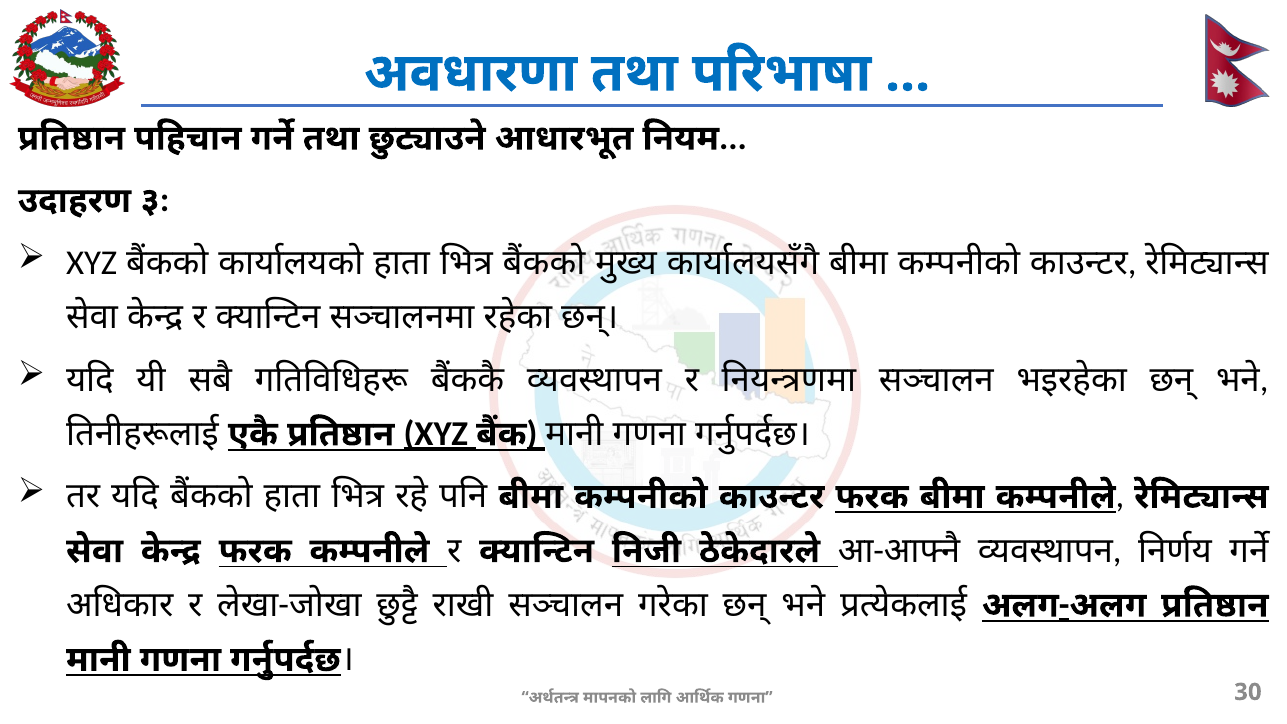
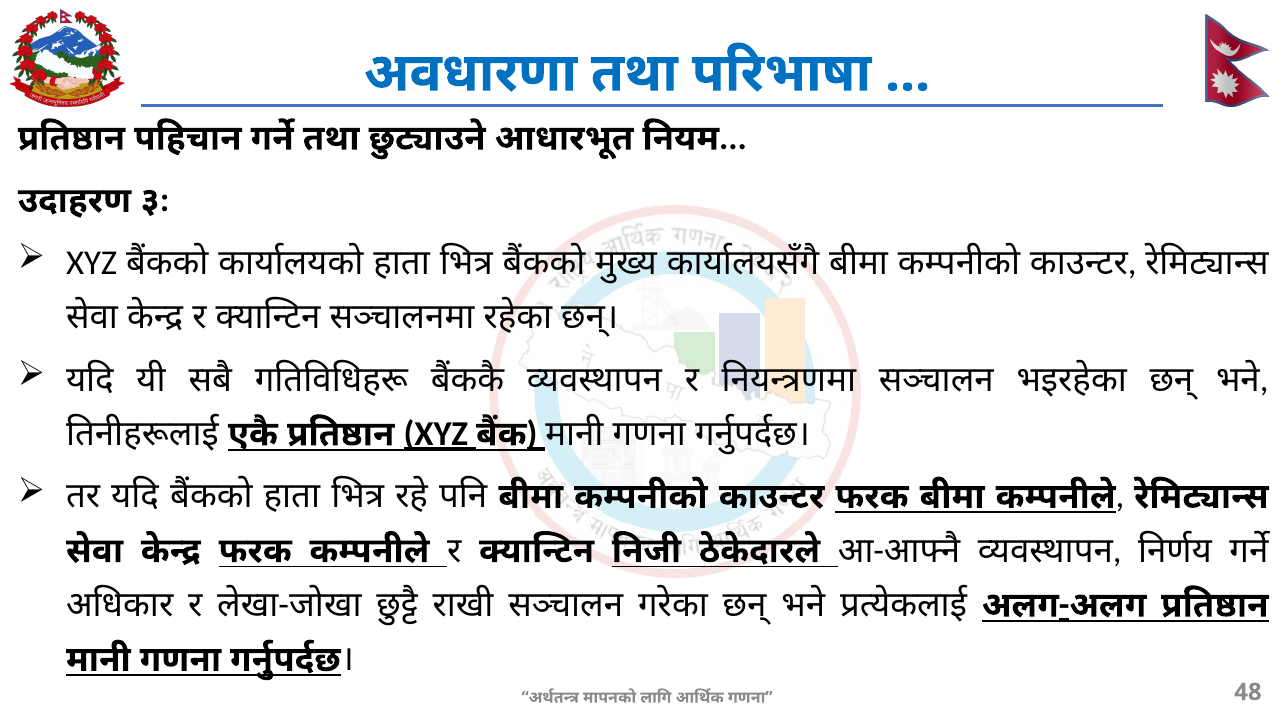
30: 30 -> 48
